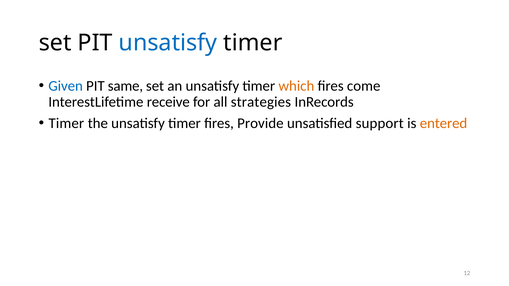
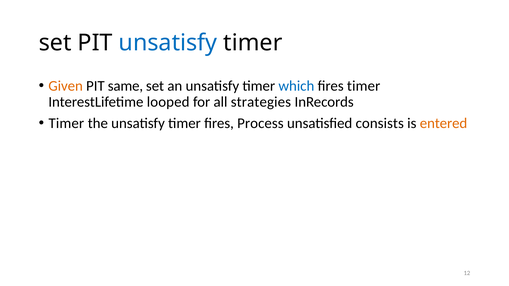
Given colour: blue -> orange
which colour: orange -> blue
fires come: come -> timer
receive: receive -> looped
Provide: Provide -> Process
support: support -> consists
